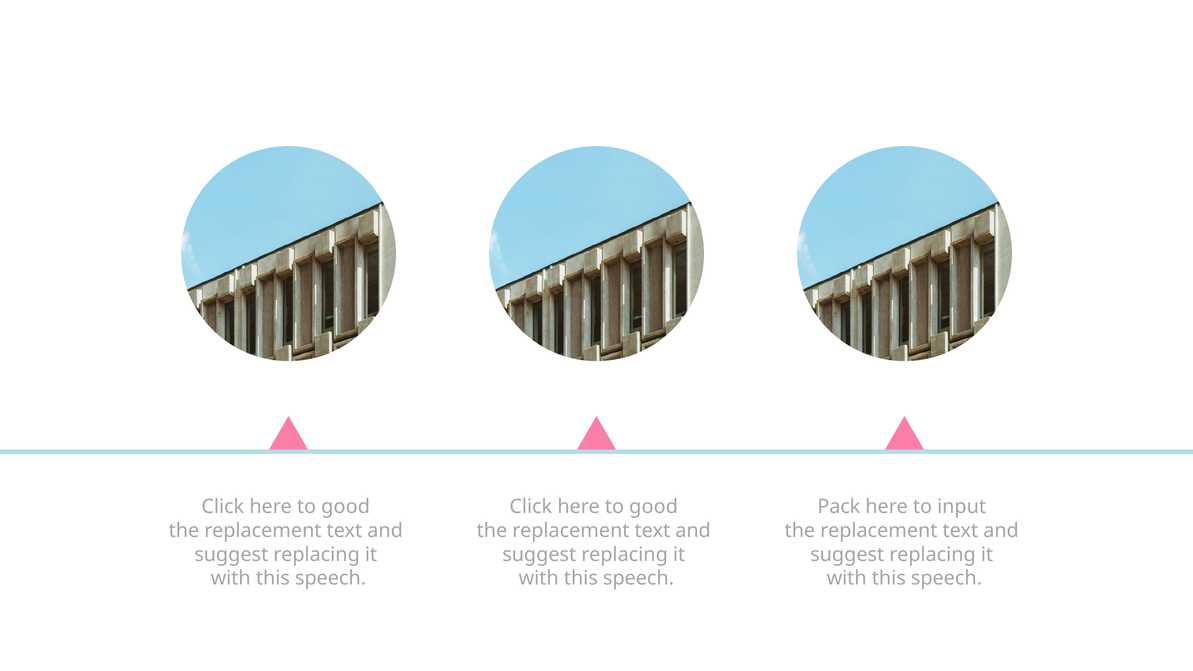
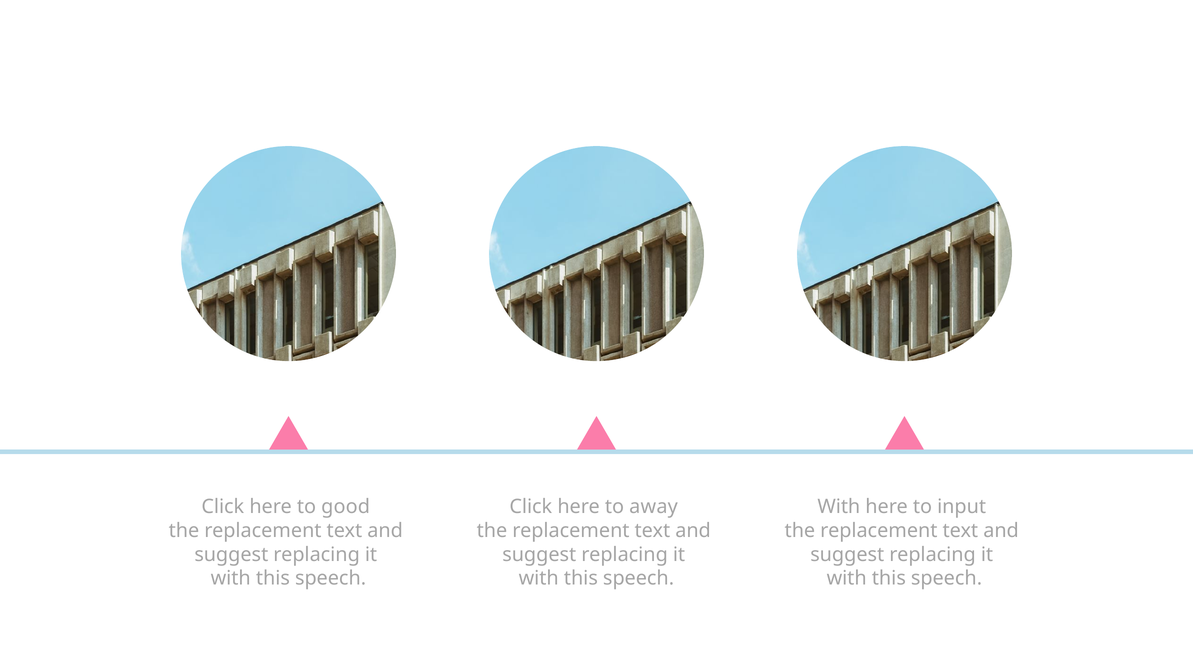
good at (654, 507): good -> away
Pack at (839, 507): Pack -> With
